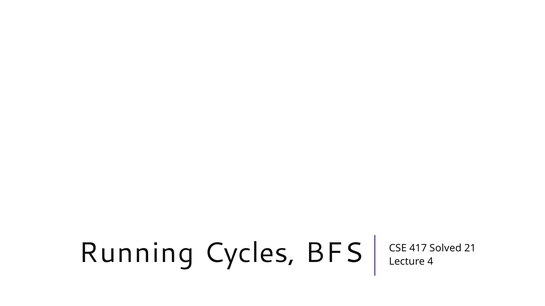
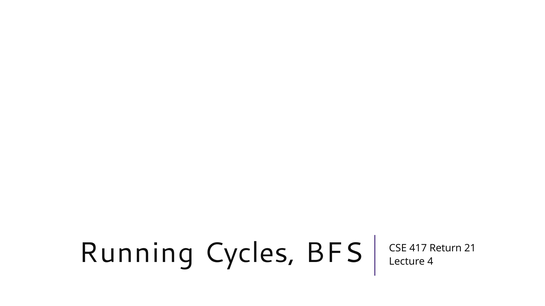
Solved: Solved -> Return
